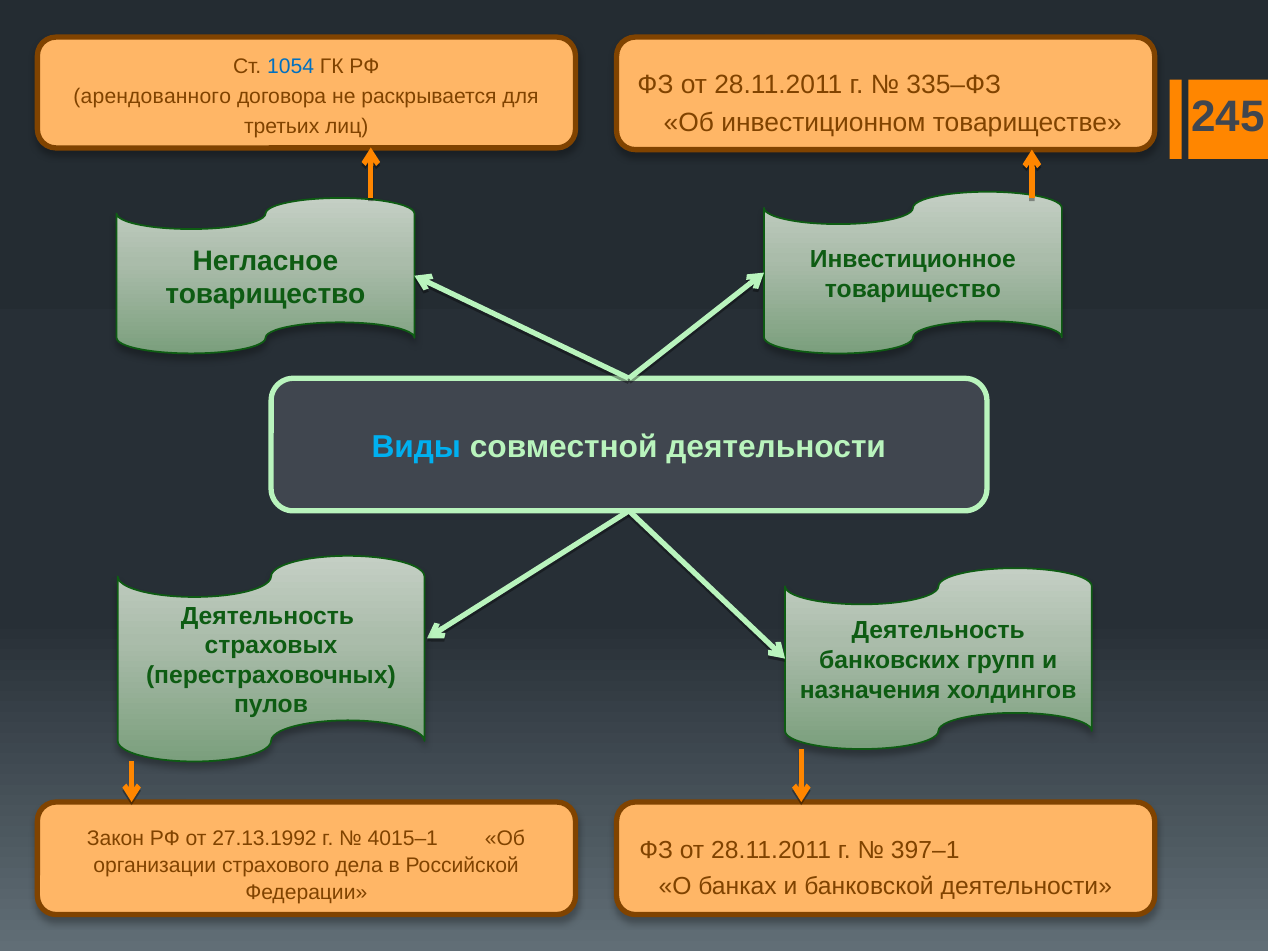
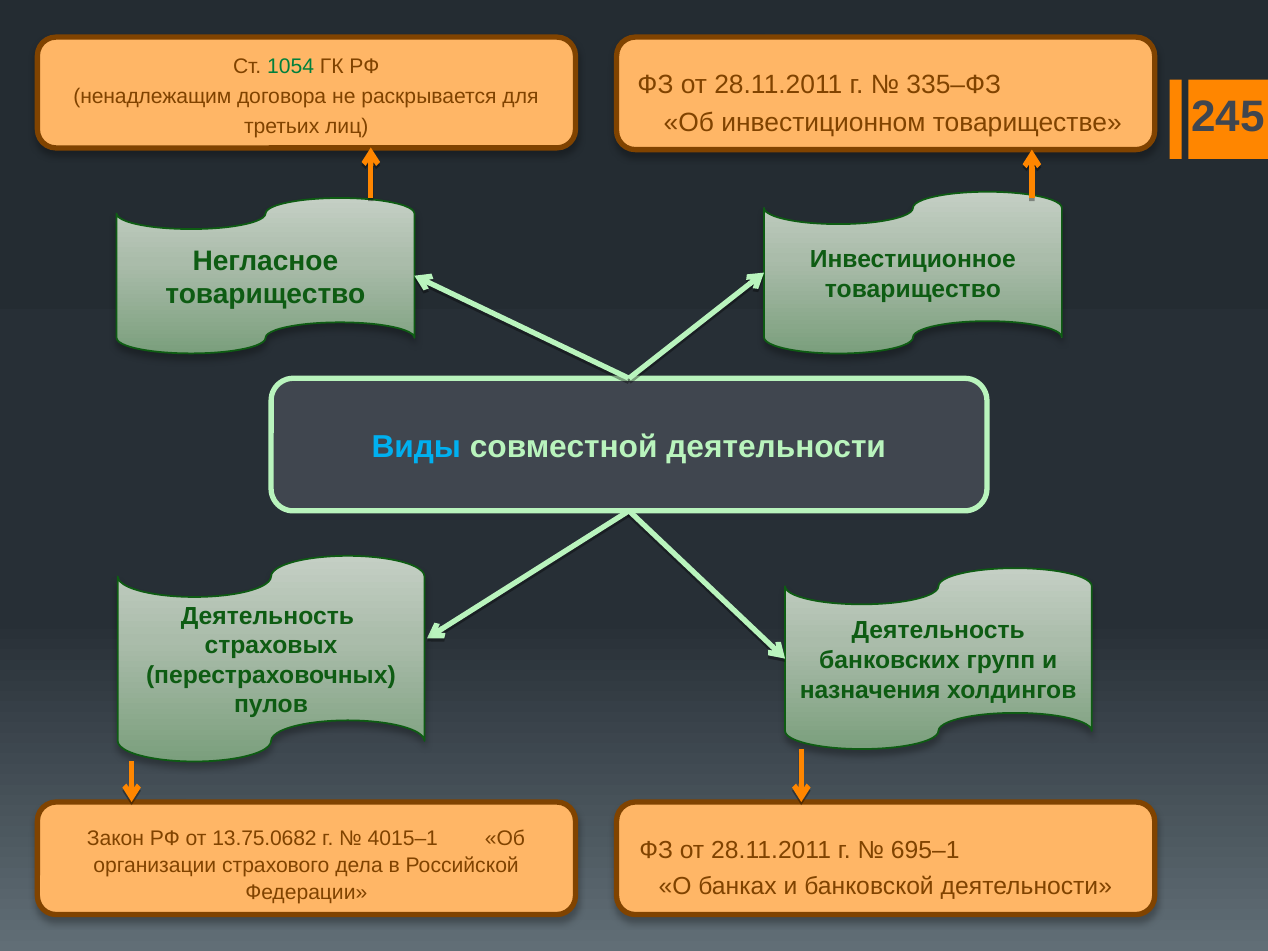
1054 colour: blue -> green
арендованного: арендованного -> ненадлежащим
27.13.1992: 27.13.1992 -> 13.75.0682
397–1: 397–1 -> 695–1
